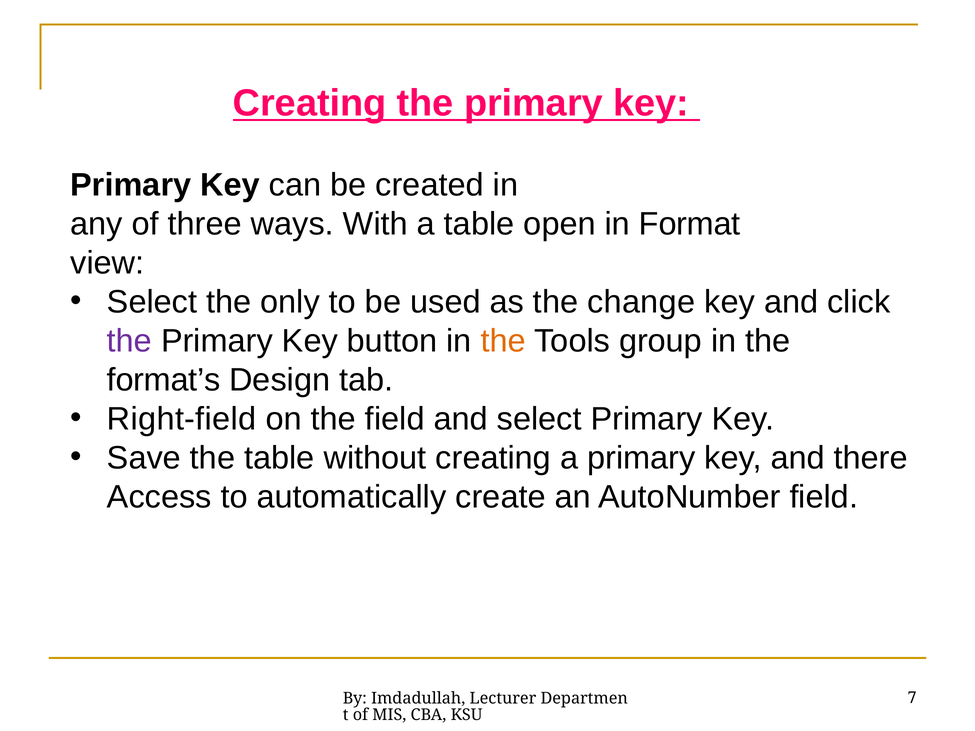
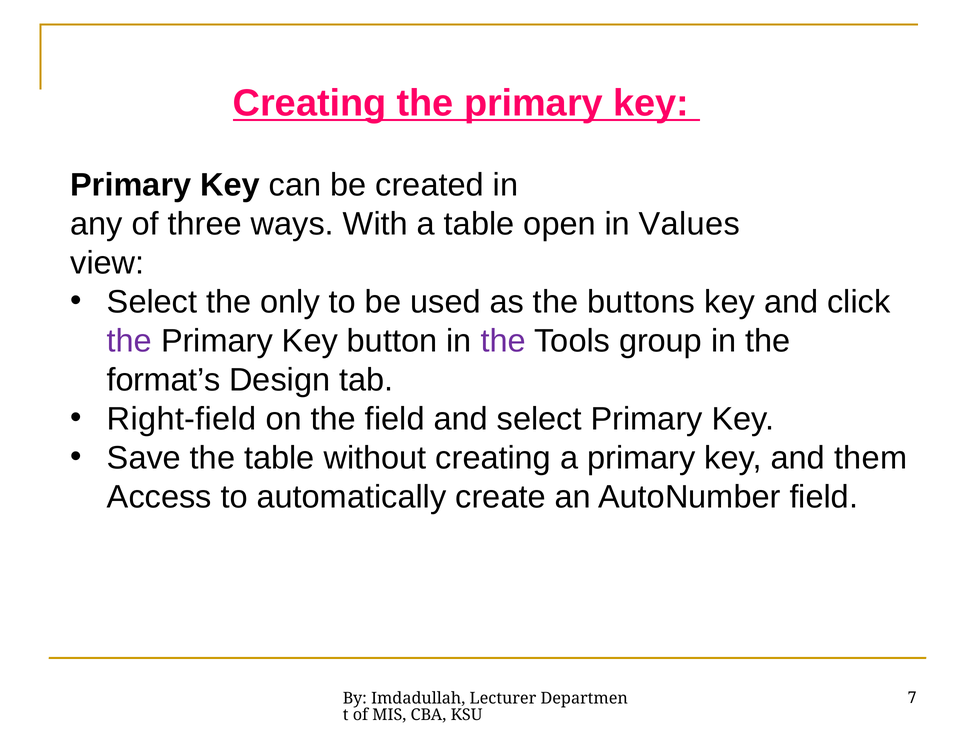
Format: Format -> Values
change: change -> buttons
the at (503, 341) colour: orange -> purple
there: there -> them
